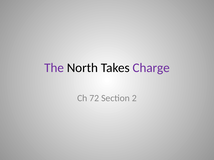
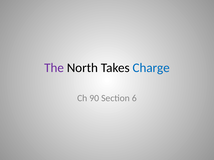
Charge colour: purple -> blue
72: 72 -> 90
2: 2 -> 6
